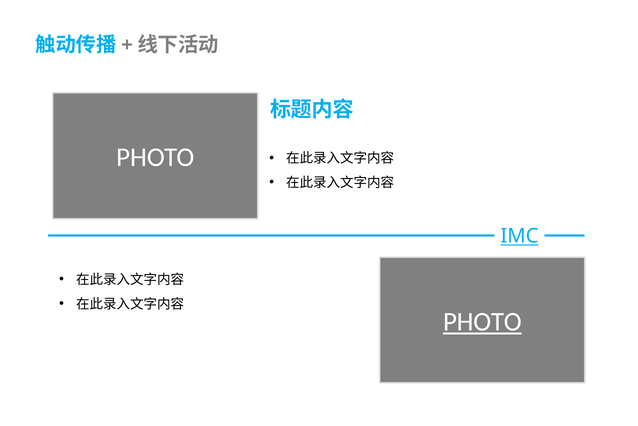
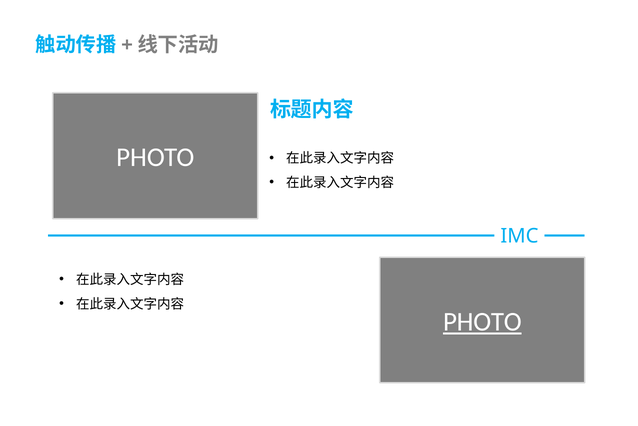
IMC underline: present -> none
